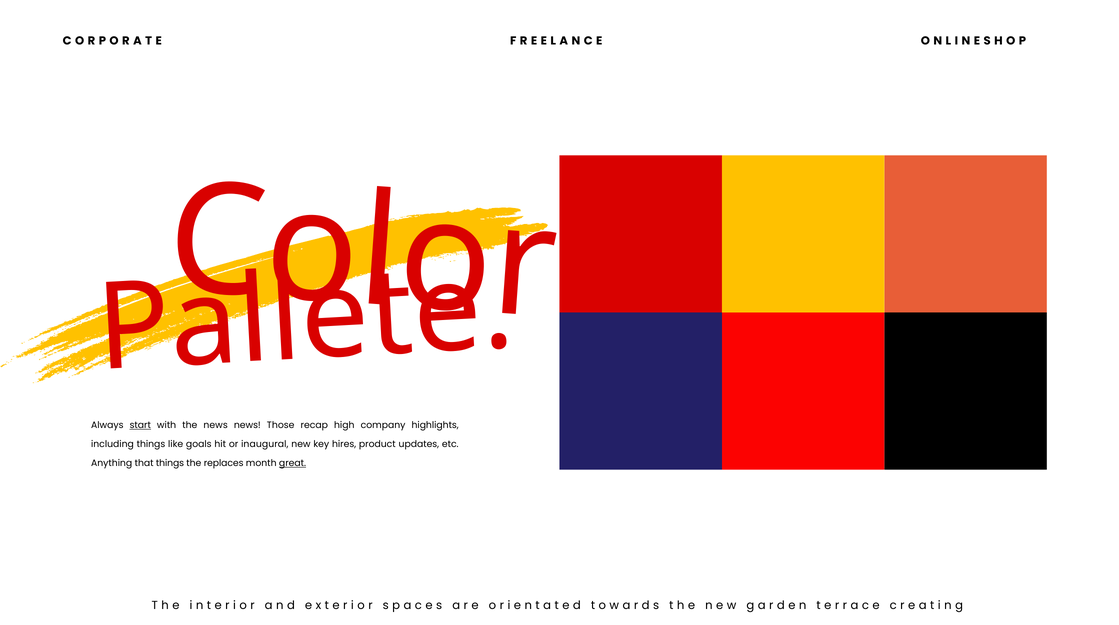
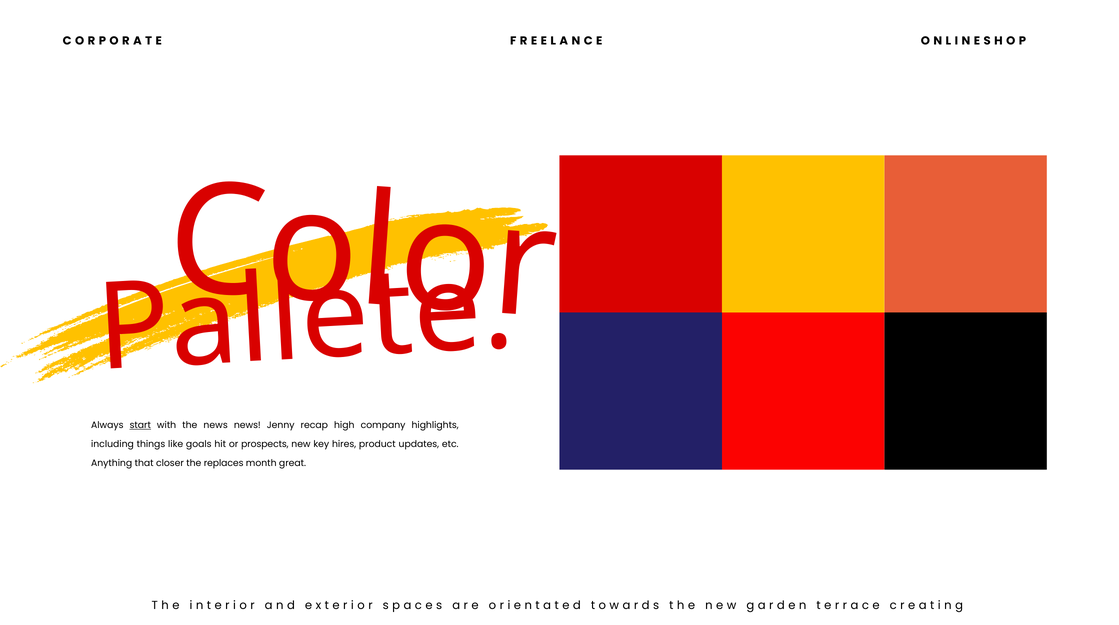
Those: Those -> Jenny
inaugural: inaugural -> prospects
that things: things -> closer
great underline: present -> none
